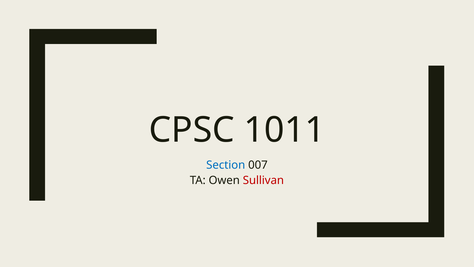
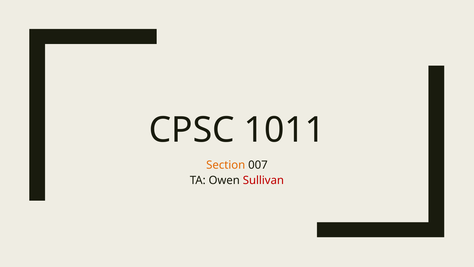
Section colour: blue -> orange
